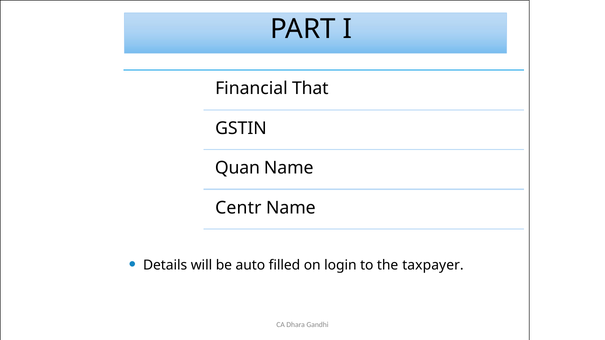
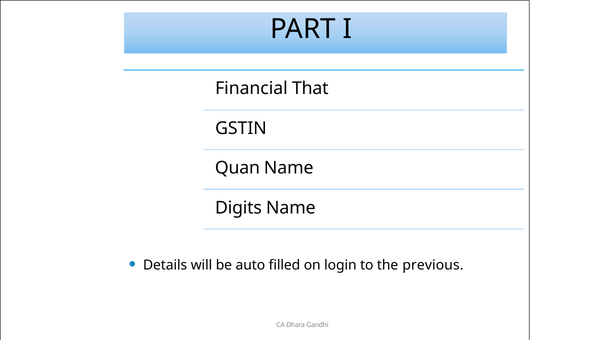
Centr: Centr -> Digits
taxpayer: taxpayer -> previous
